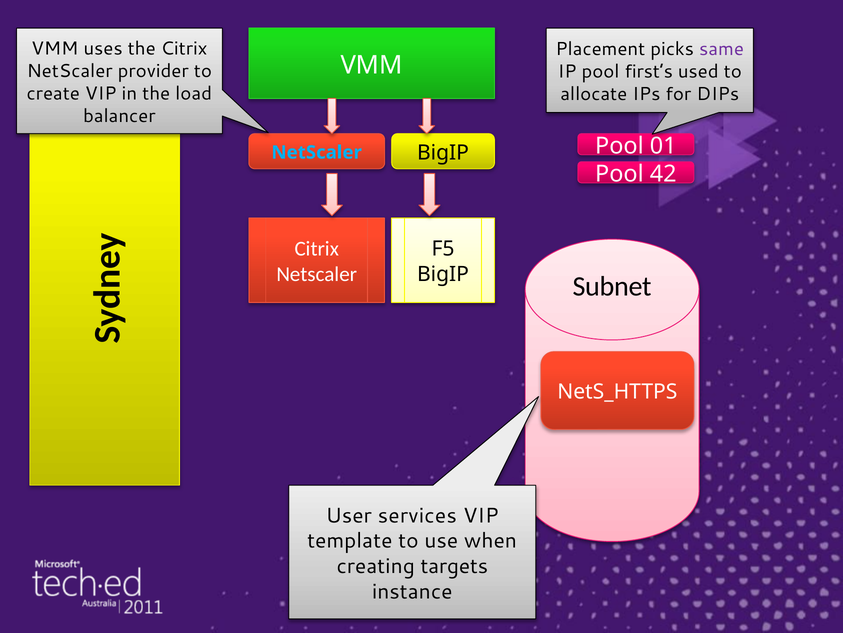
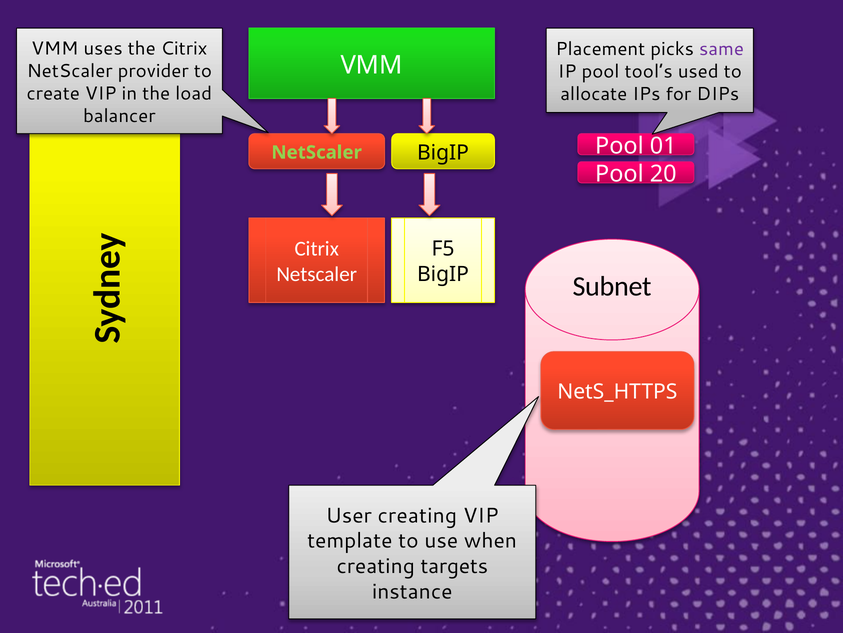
first’s: first’s -> tool’s
NetScaler at (317, 152) colour: light blue -> light green
42: 42 -> 20
User services: services -> creating
